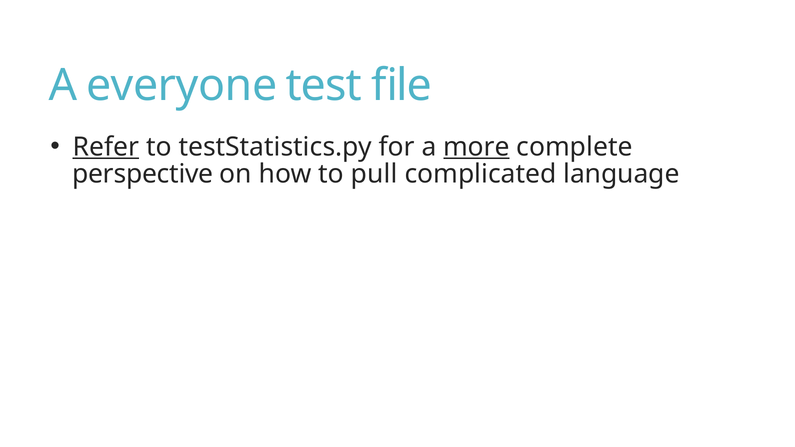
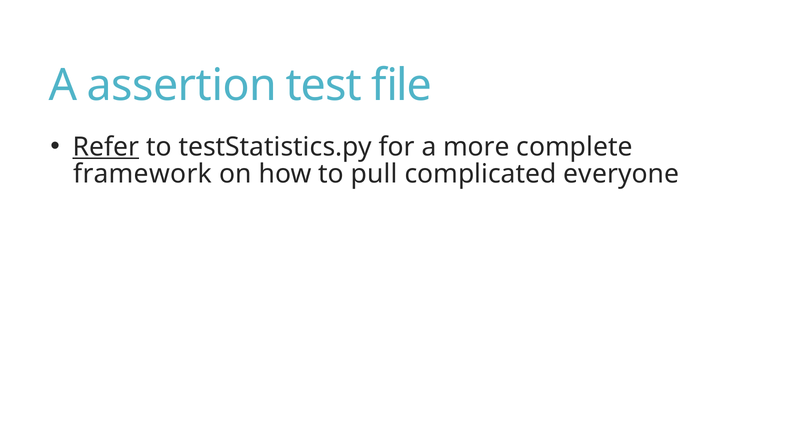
everyone: everyone -> assertion
more underline: present -> none
perspective: perspective -> framework
language: language -> everyone
